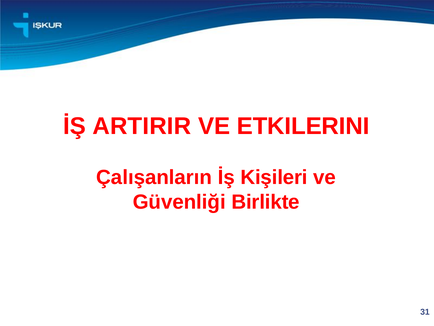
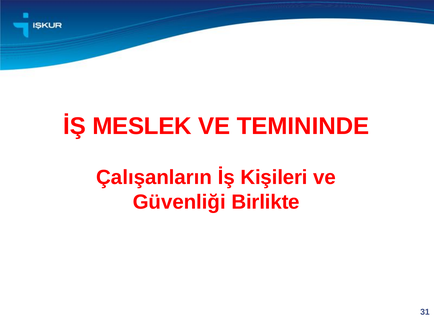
ARTIRIR: ARTIRIR -> MESLEK
ETKILERINI: ETKILERINI -> TEMININDE
